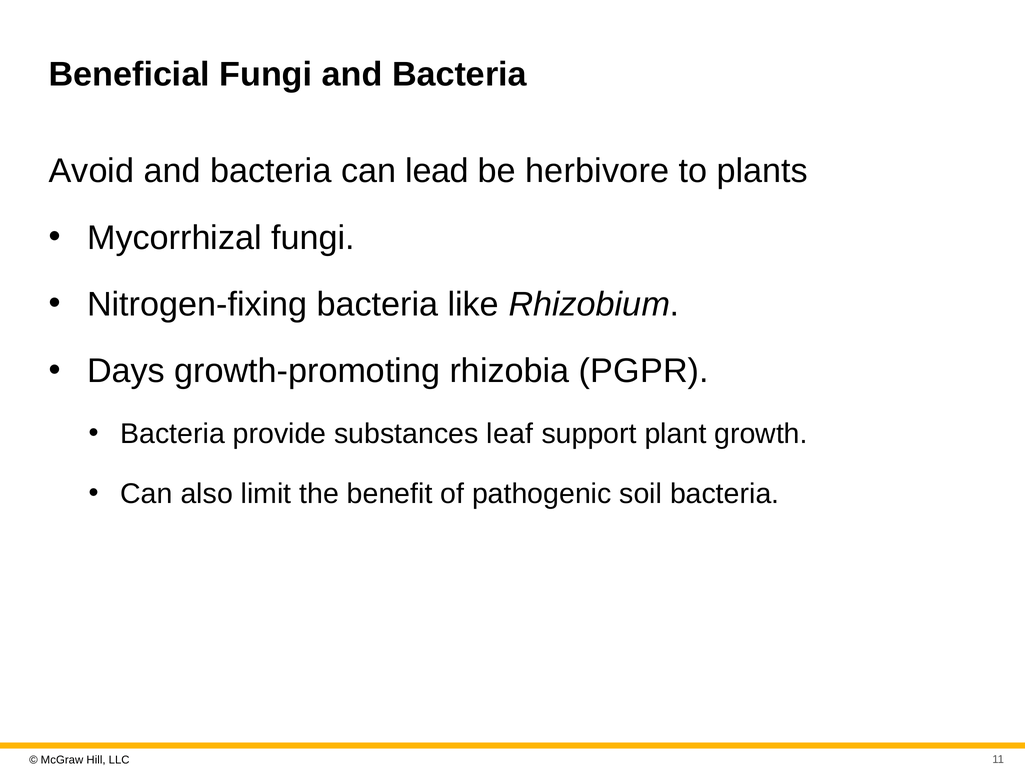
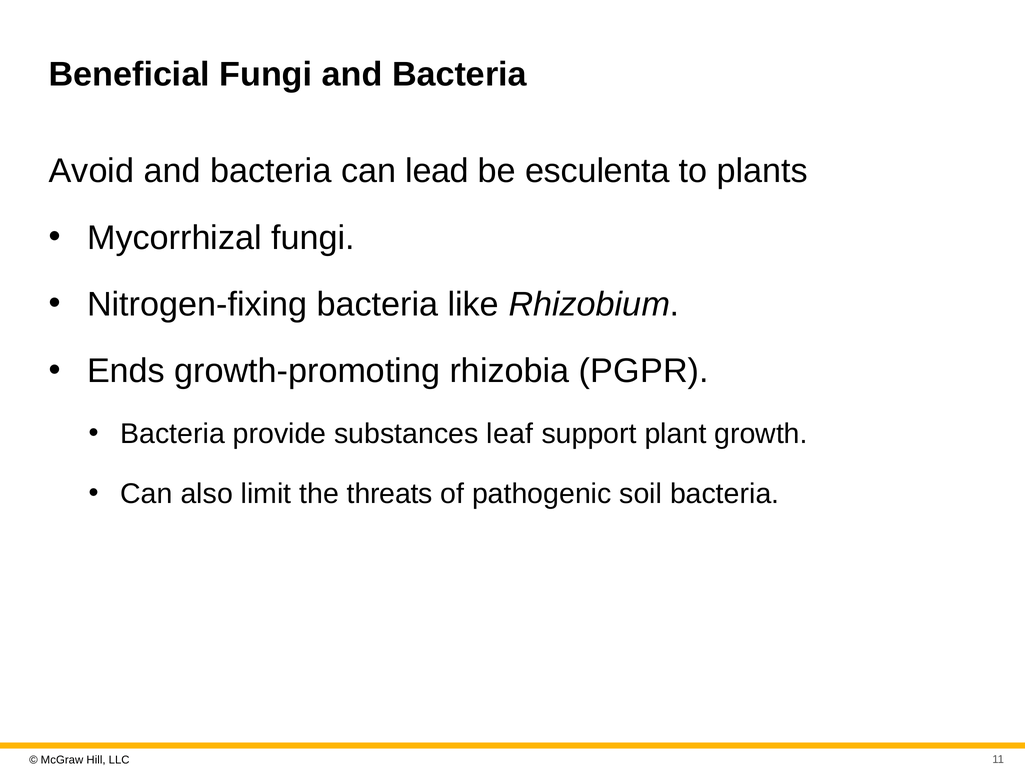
herbivore: herbivore -> esculenta
Days: Days -> Ends
benefit: benefit -> threats
